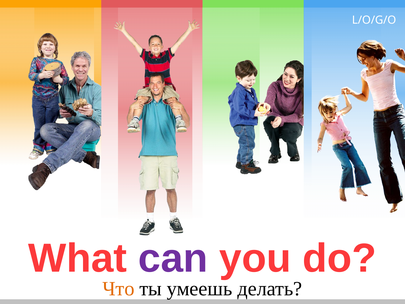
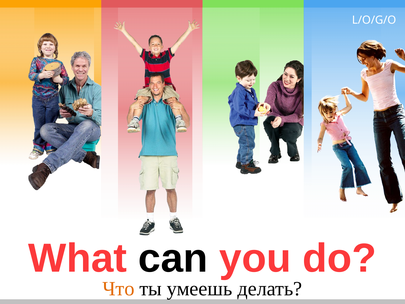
can colour: purple -> black
